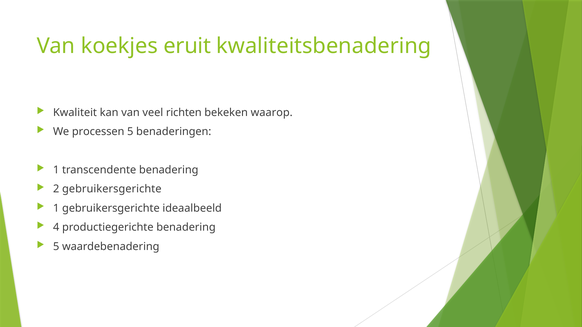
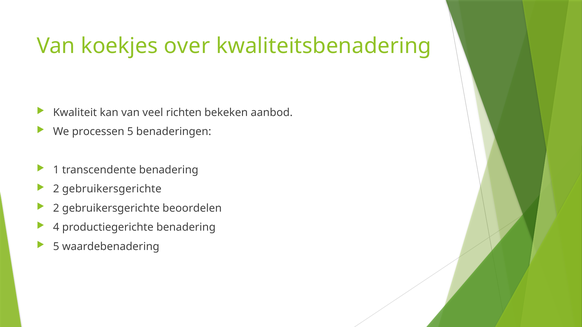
eruit: eruit -> over
waarop: waarop -> aanbod
1 at (56, 208): 1 -> 2
ideaalbeeld: ideaalbeeld -> beoordelen
